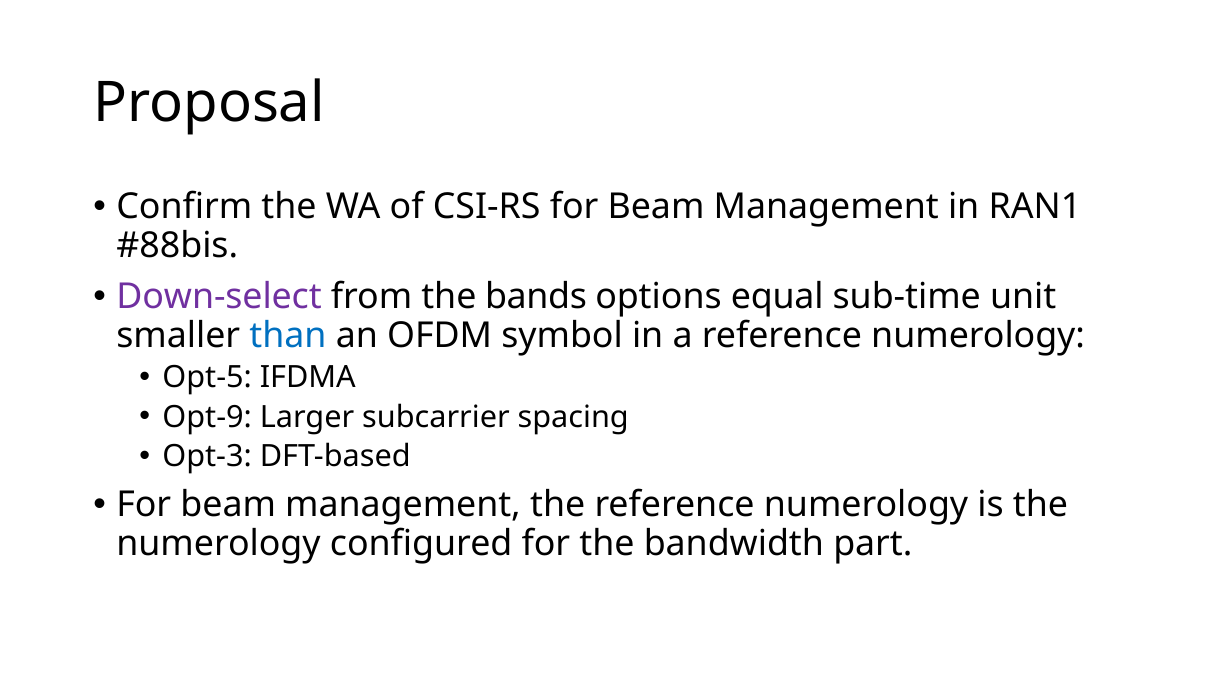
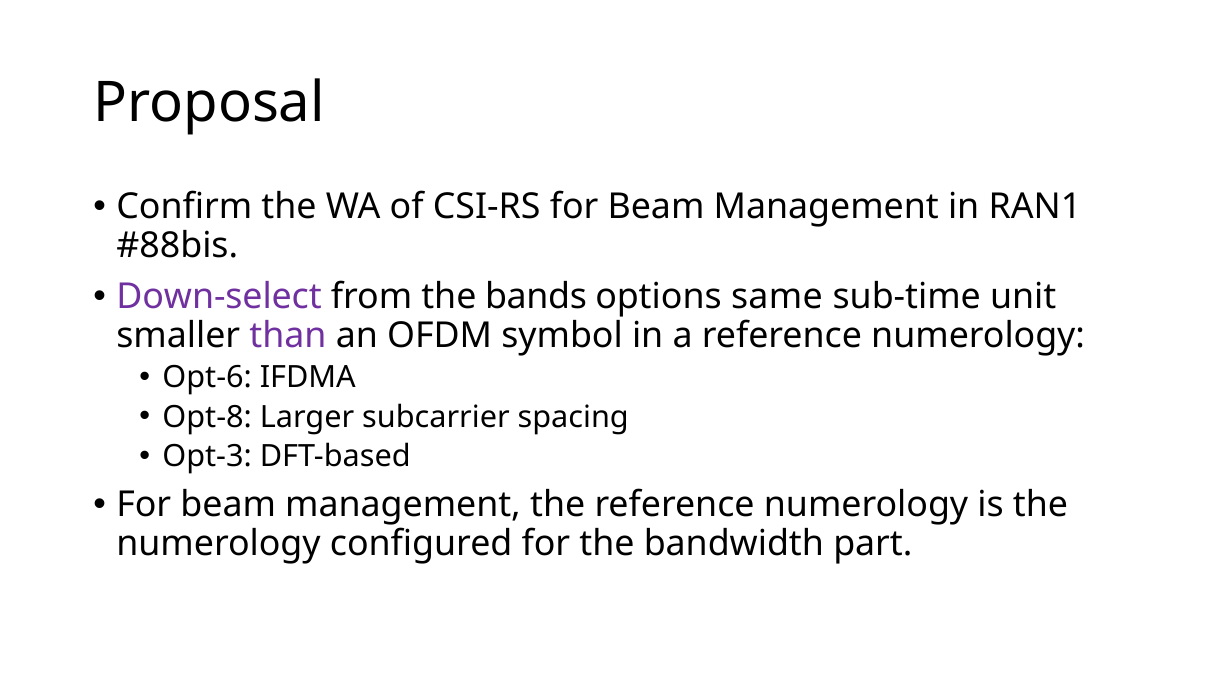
equal: equal -> same
than colour: blue -> purple
Opt-5: Opt-5 -> Opt-6
Opt-9: Opt-9 -> Opt-8
